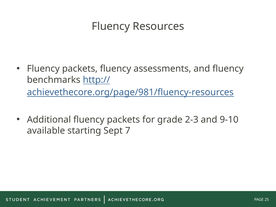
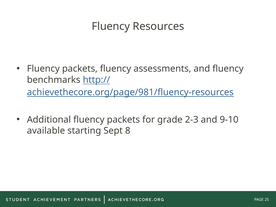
7: 7 -> 8
